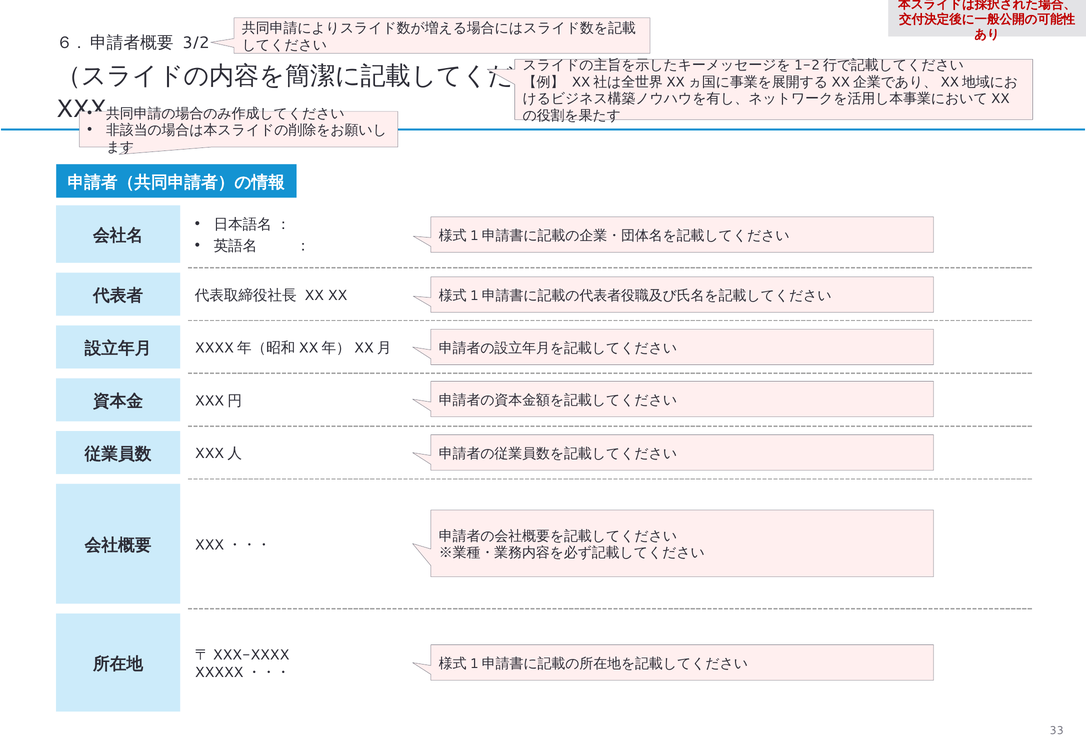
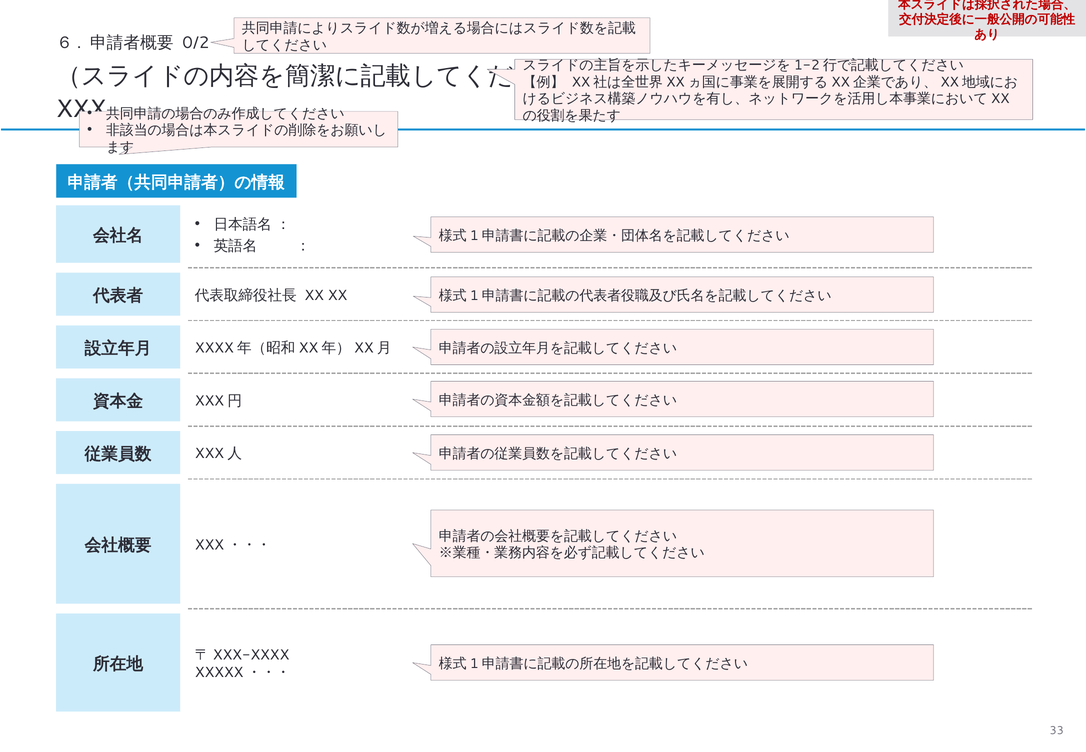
3/2: 3/2 -> 0/2
